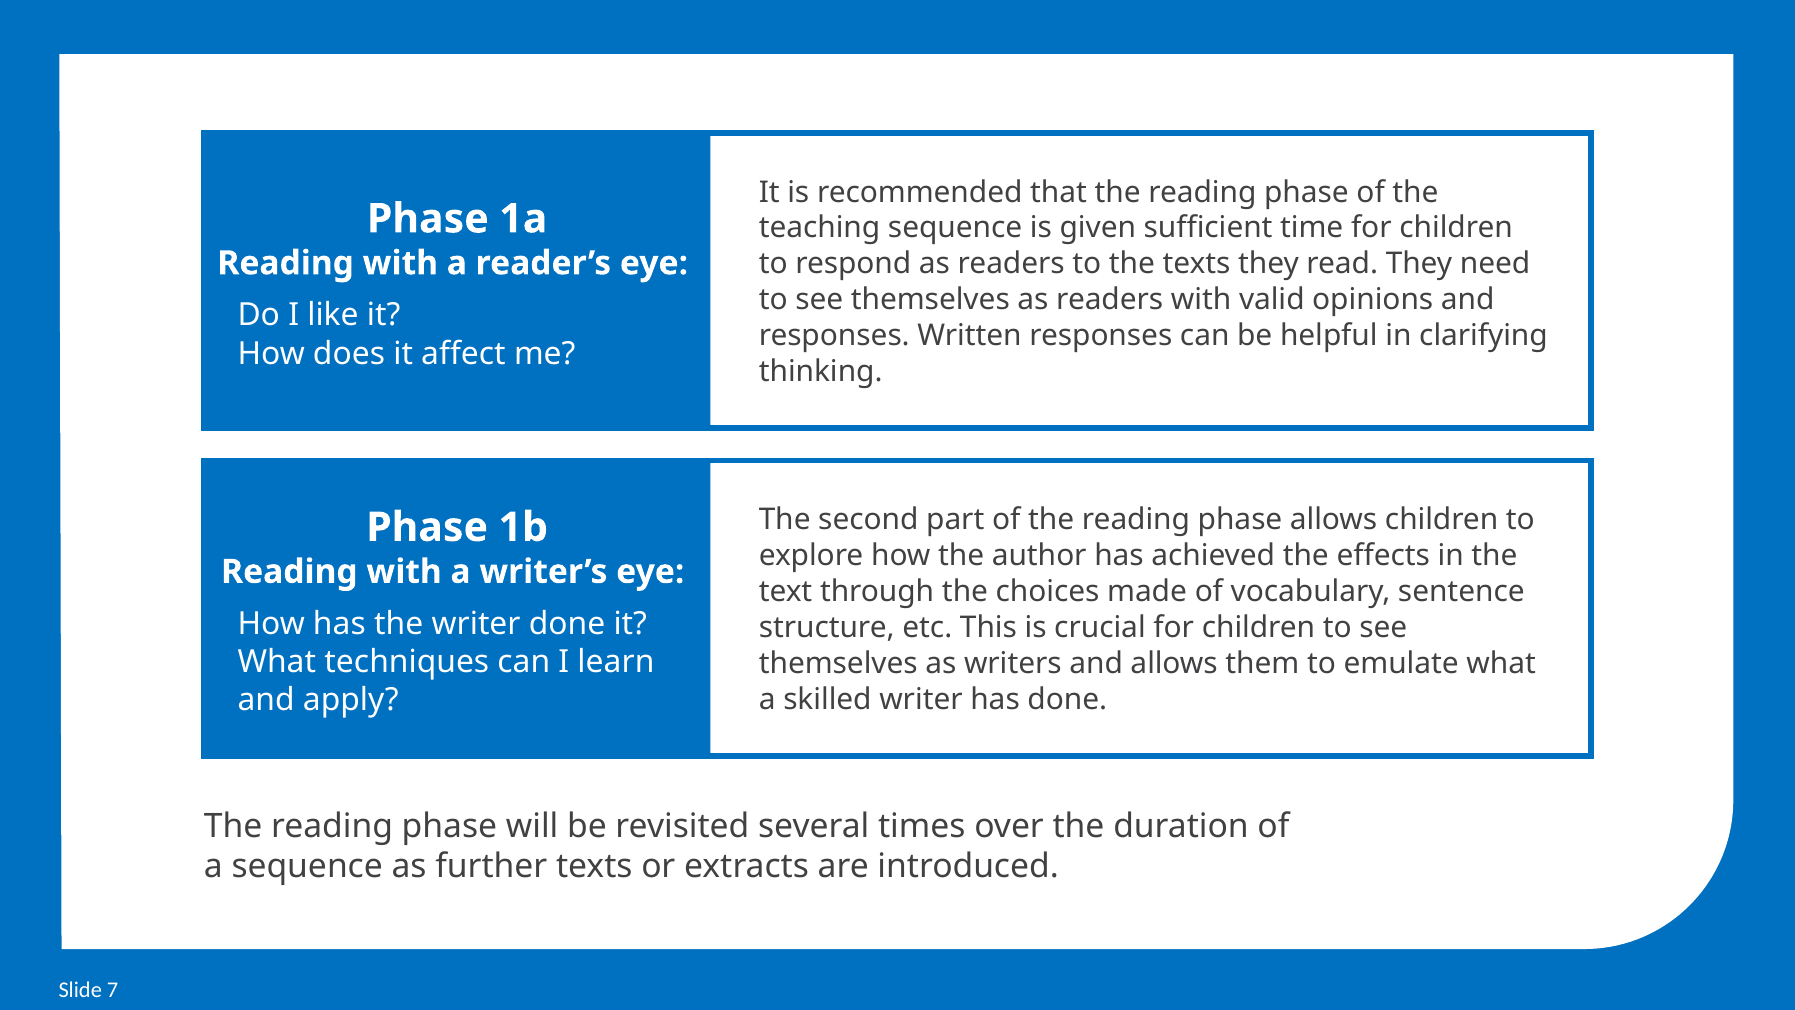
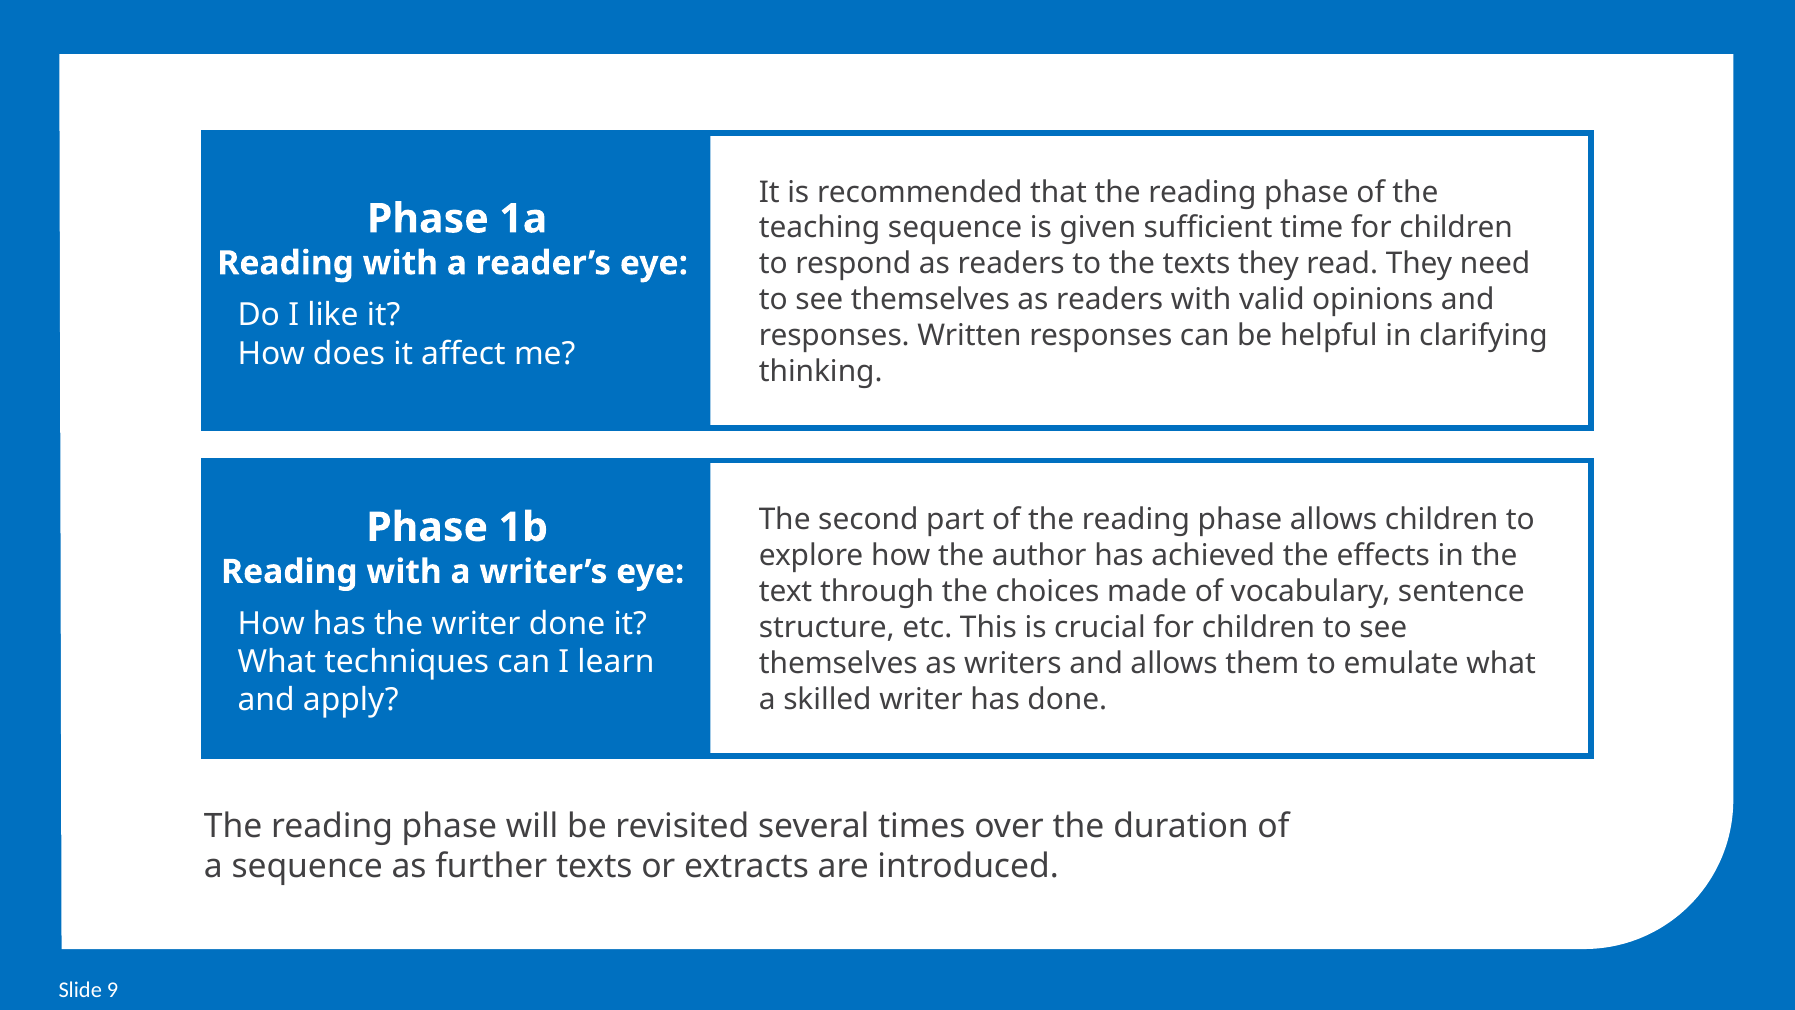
7: 7 -> 9
